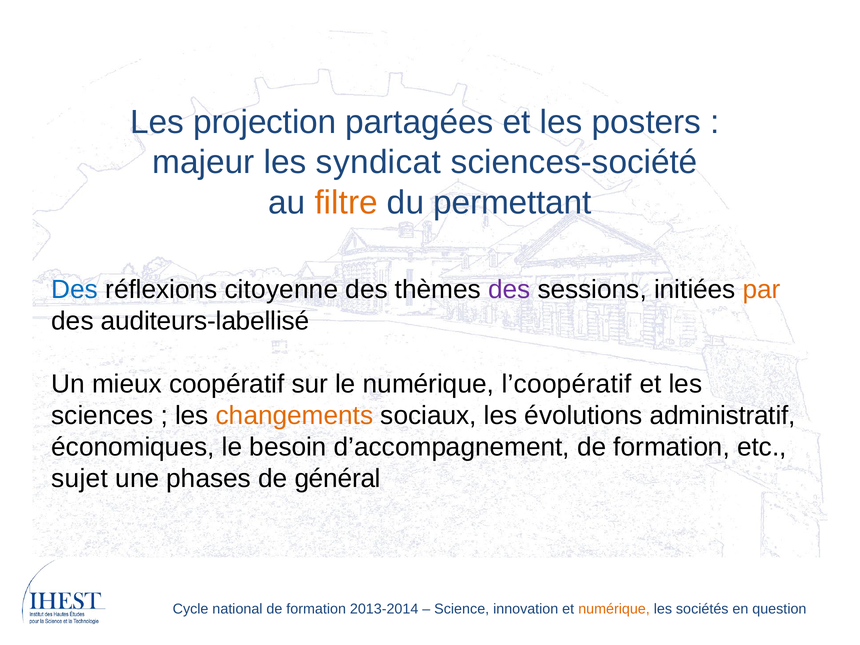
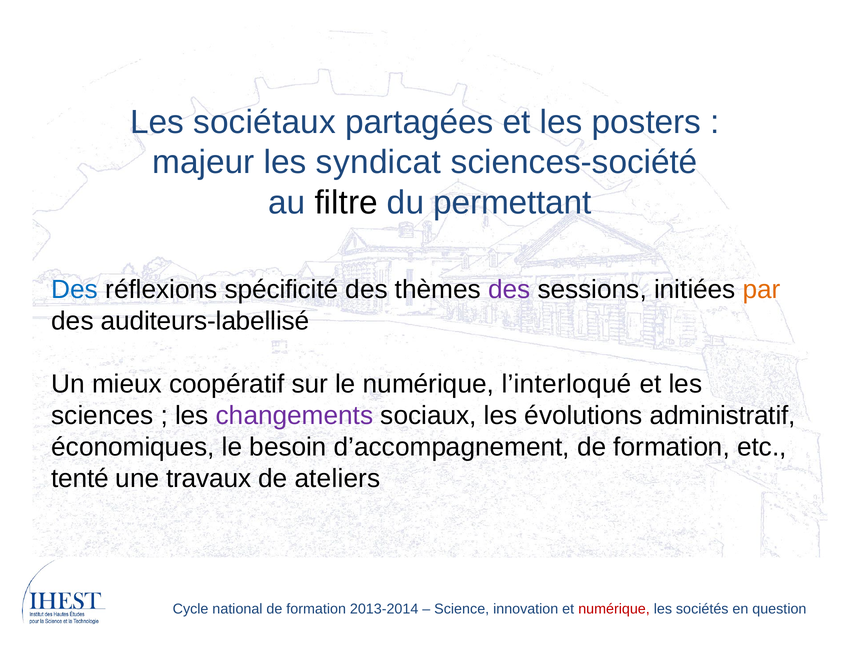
projection: projection -> sociétaux
filtre colour: orange -> black
citoyenne: citoyenne -> spécificité
l’coopératif: l’coopératif -> l’interloqué
changements colour: orange -> purple
sujet: sujet -> tenté
phases: phases -> travaux
général: général -> ateliers
numérique at (614, 609) colour: orange -> red
